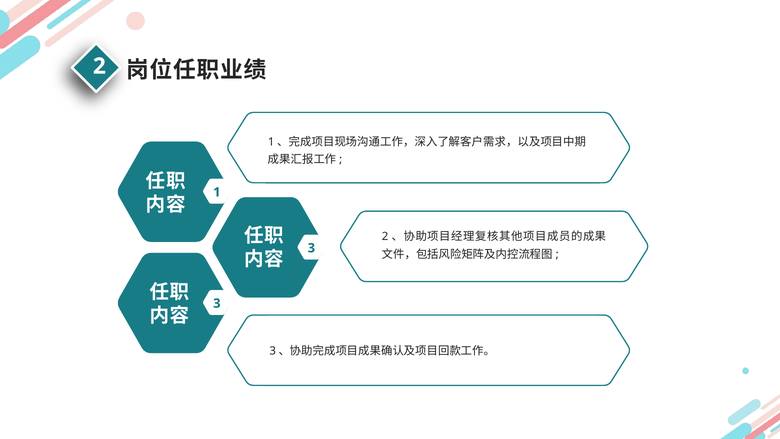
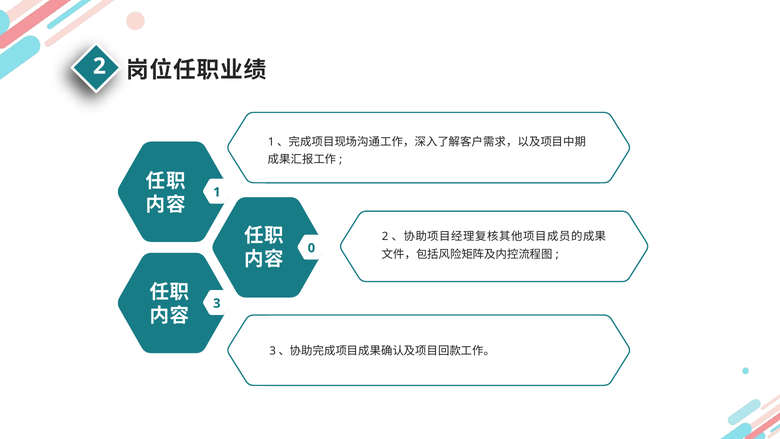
3 at (311, 248): 3 -> 0
